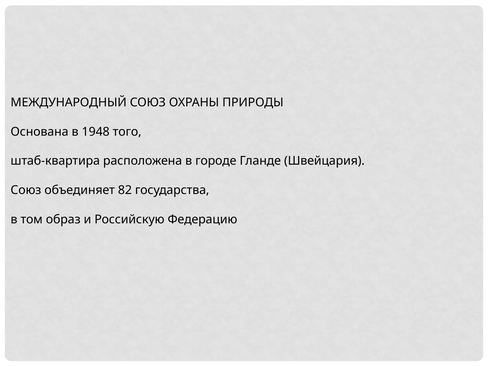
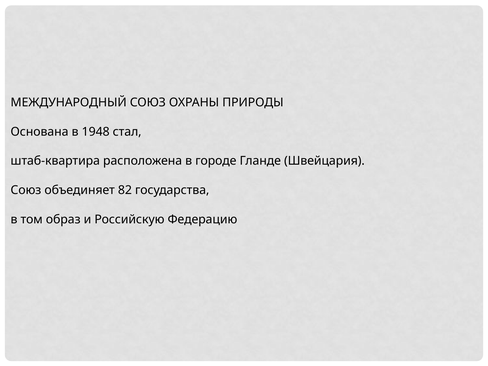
того: того -> стал
